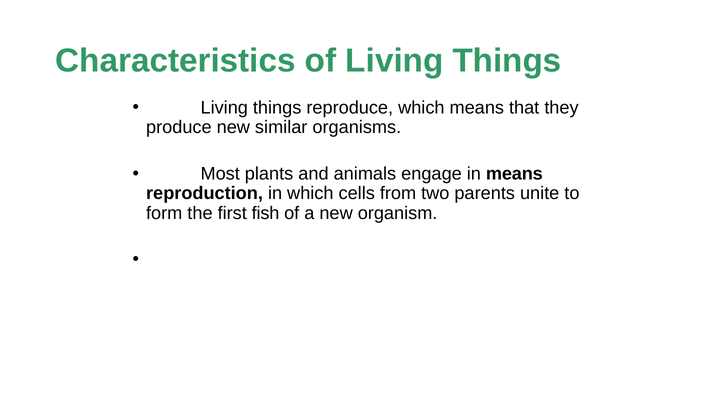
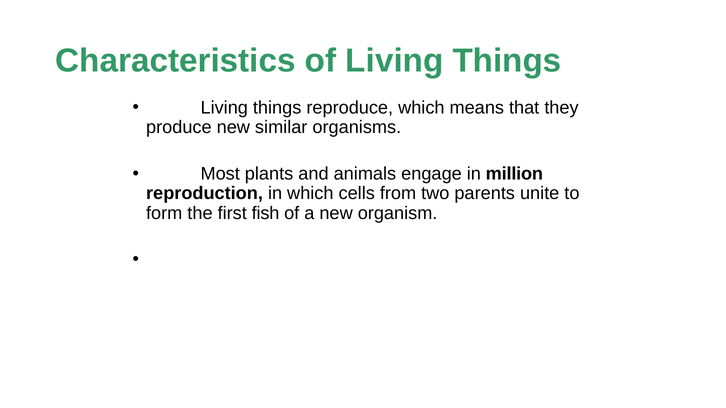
in means: means -> million
